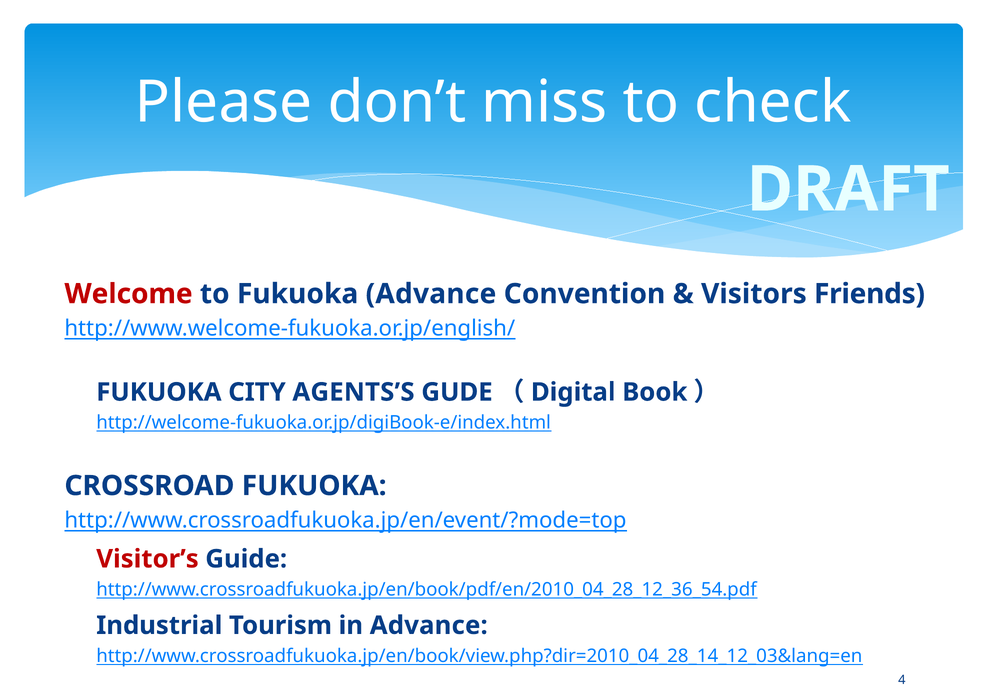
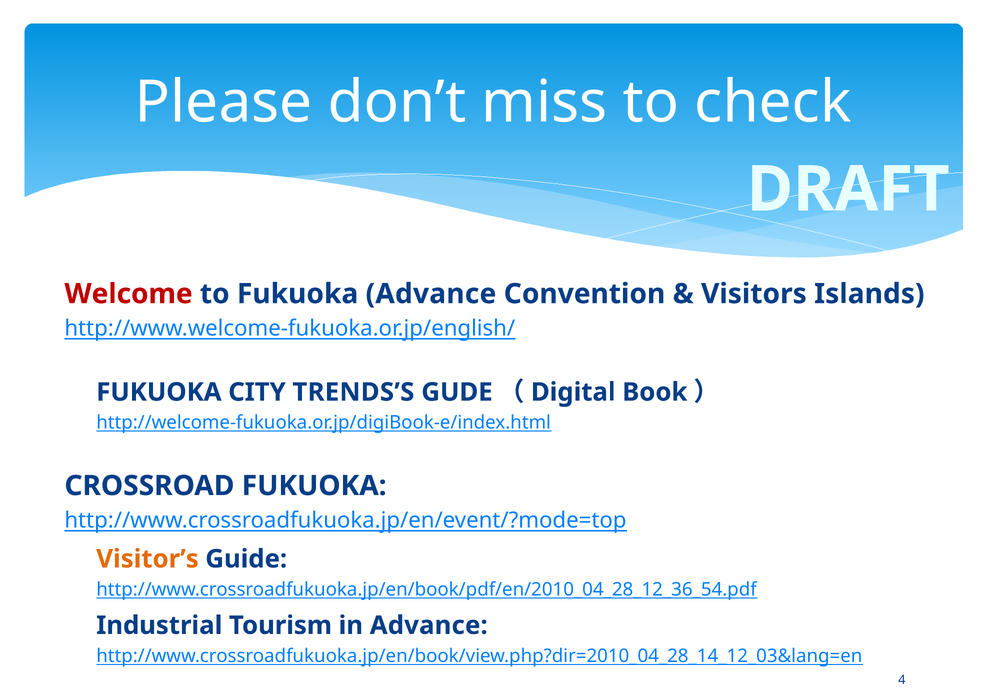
Friends: Friends -> Islands
AGENTS’S: AGENTS’S -> TRENDS’S
Visitor’s colour: red -> orange
